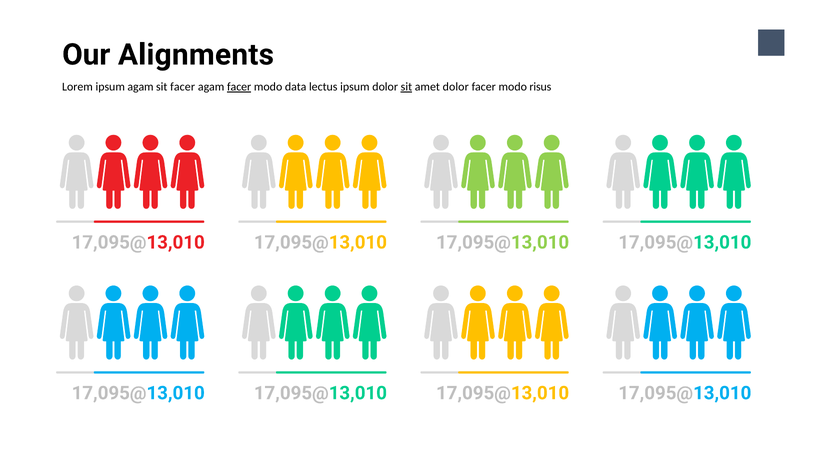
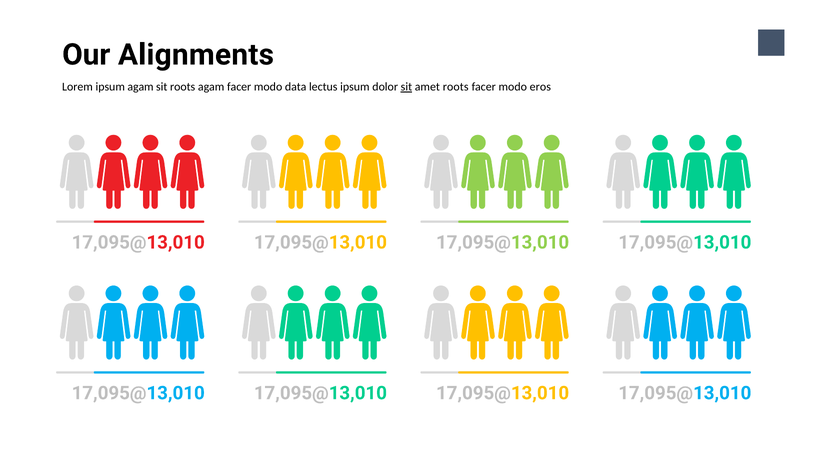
sit facer: facer -> roots
facer at (239, 87) underline: present -> none
amet dolor: dolor -> roots
risus: risus -> eros
